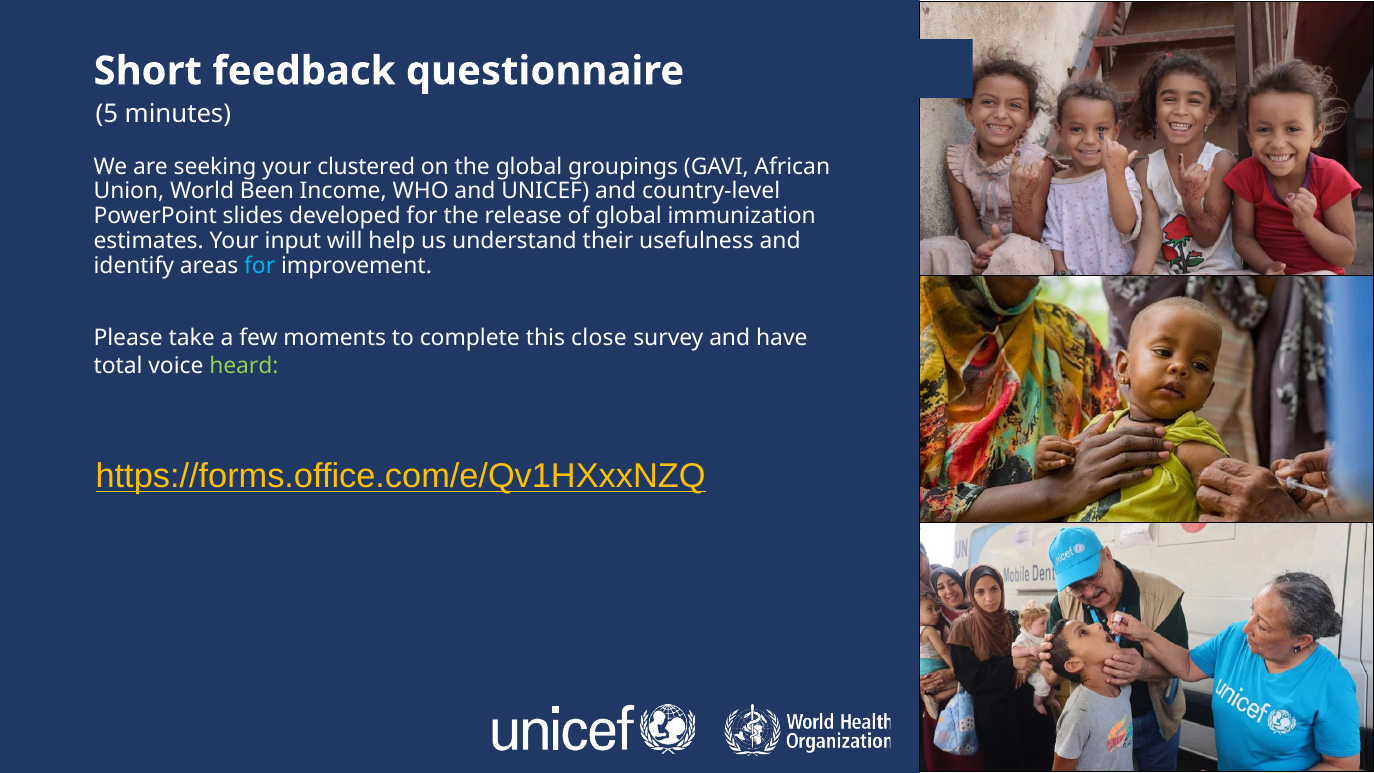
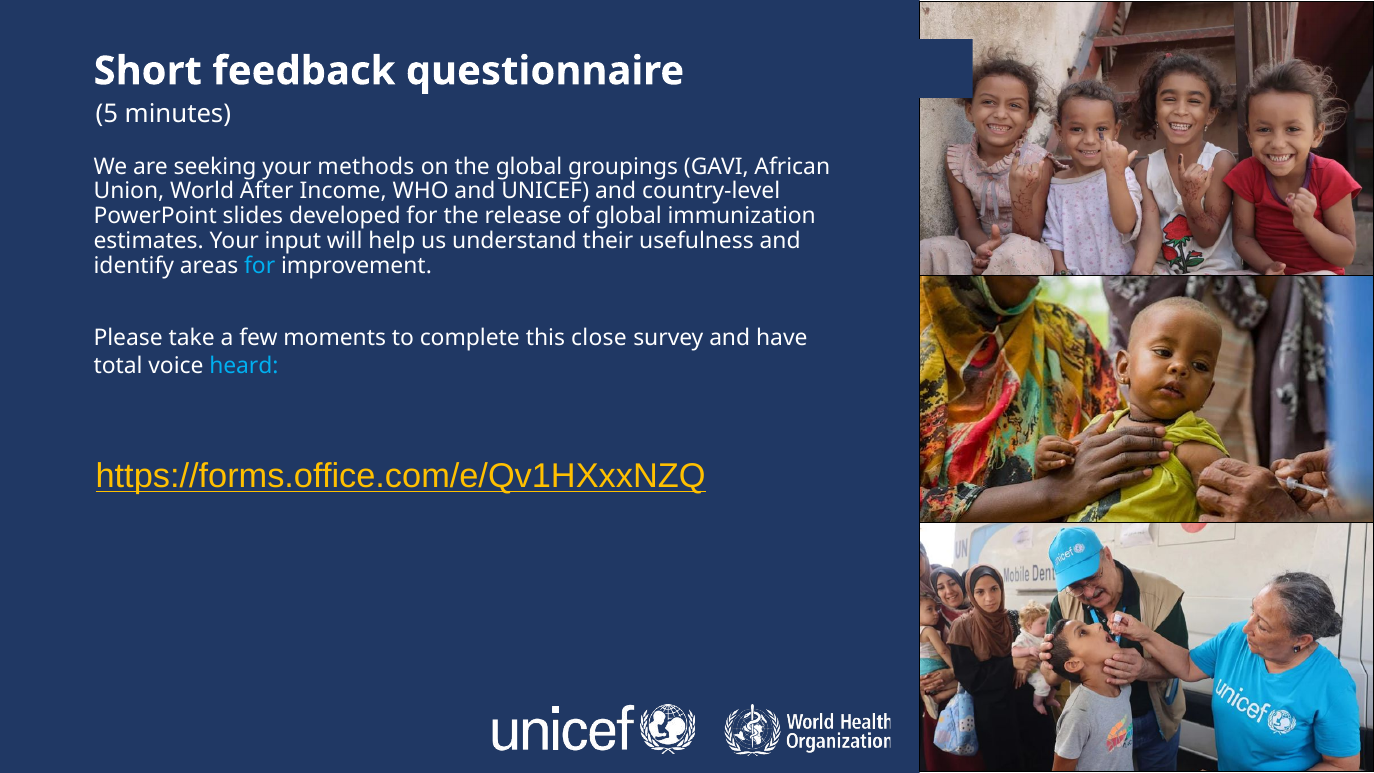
clustered: clustered -> methods
Been: Been -> After
heard colour: light green -> light blue
